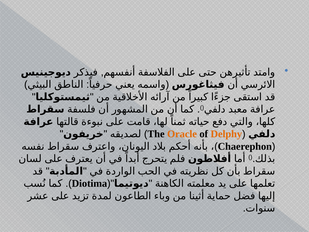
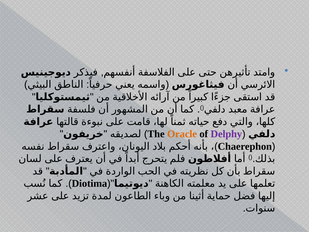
Delphy colour: orange -> purple
